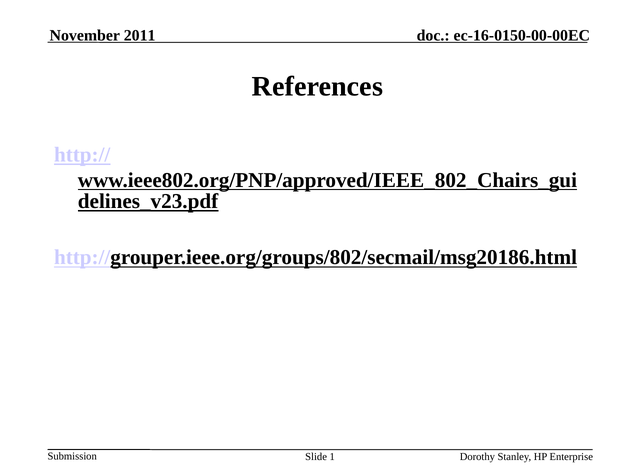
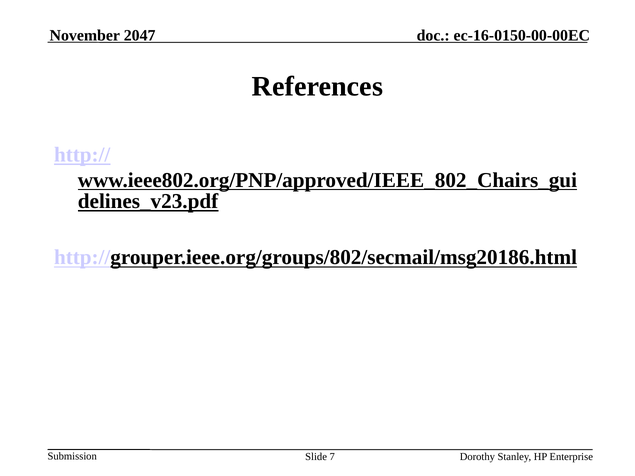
2011: 2011 -> 2047
1: 1 -> 7
